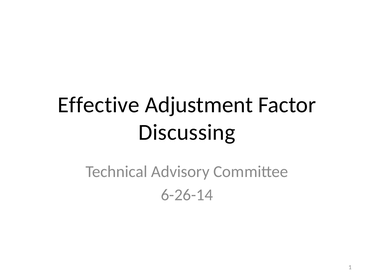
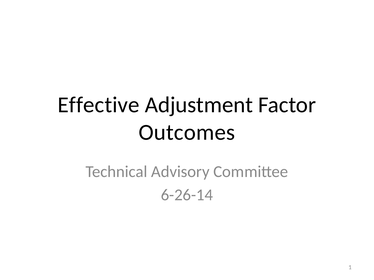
Discussing: Discussing -> Outcomes
